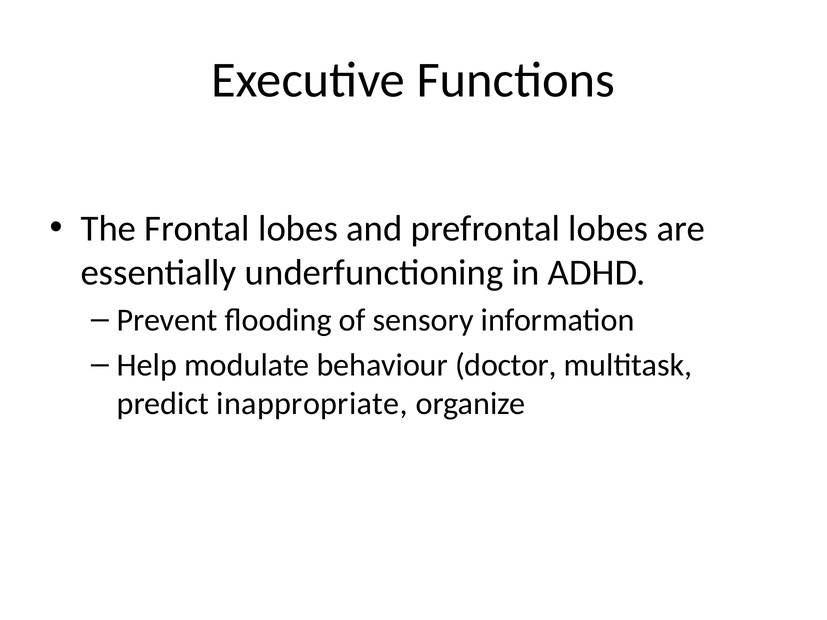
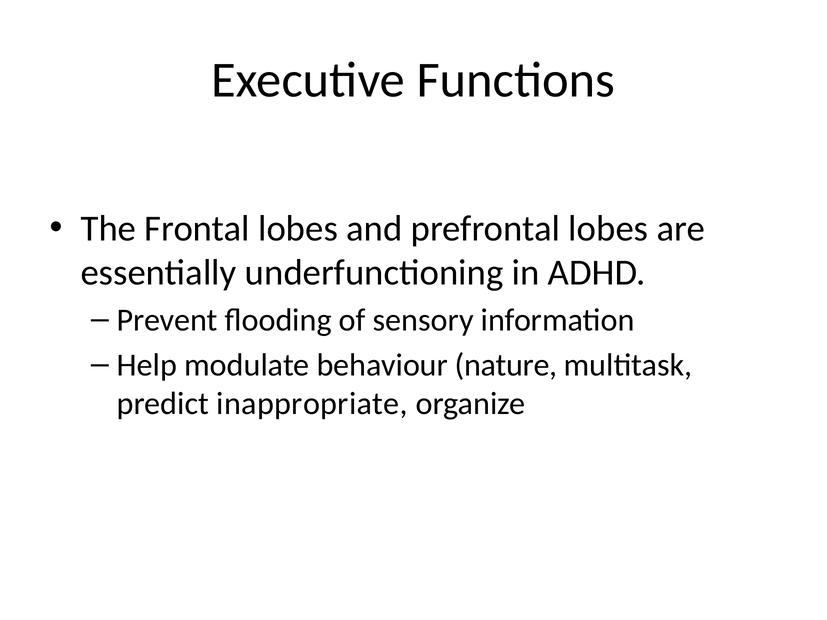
doctor: doctor -> nature
